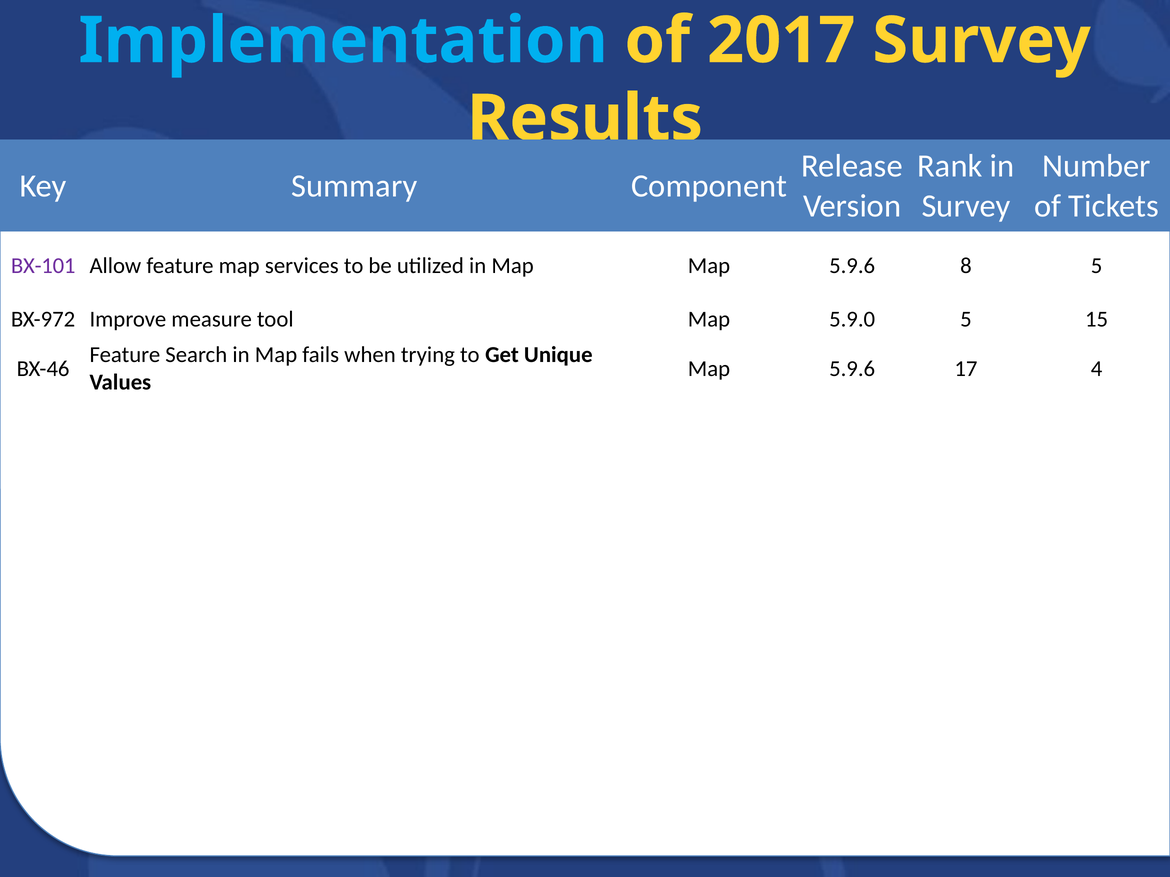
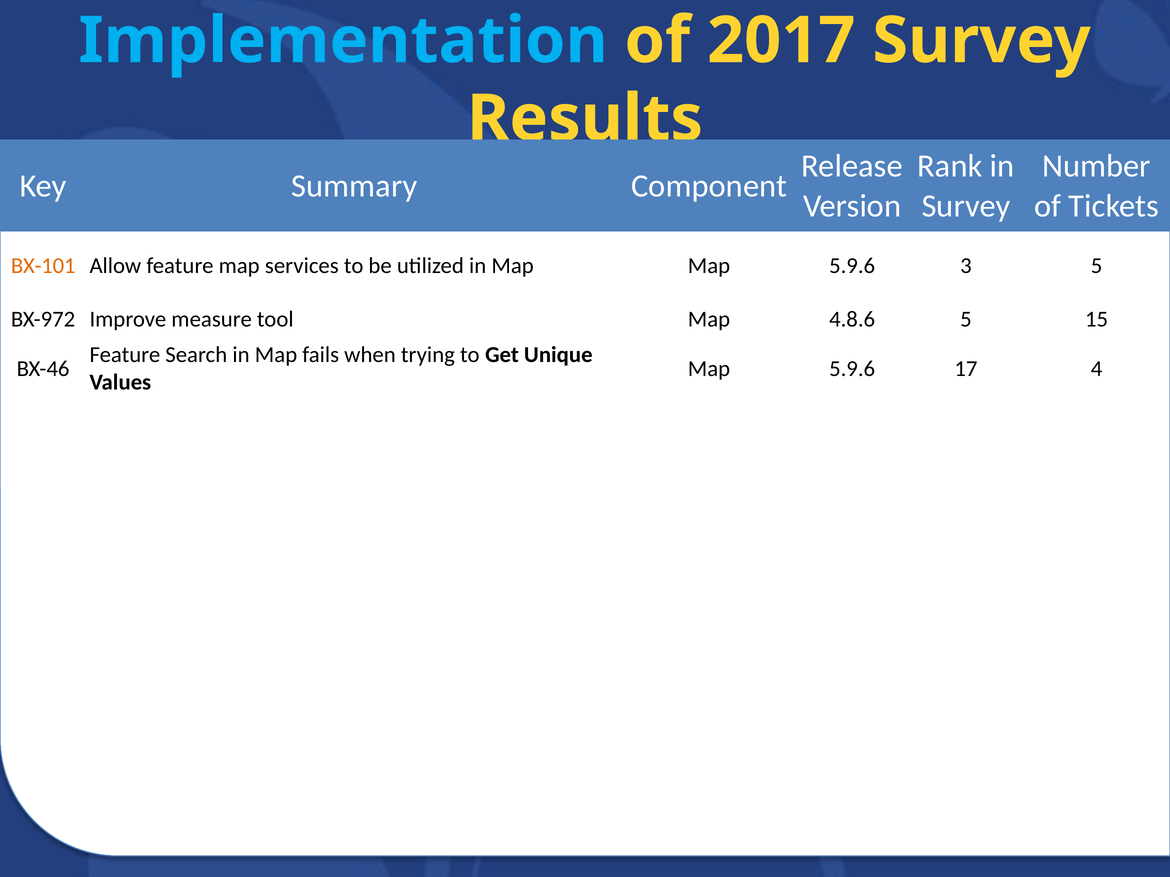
BX-101 colour: purple -> orange
8: 8 -> 3
5.9.0: 5.9.0 -> 4.8.6
